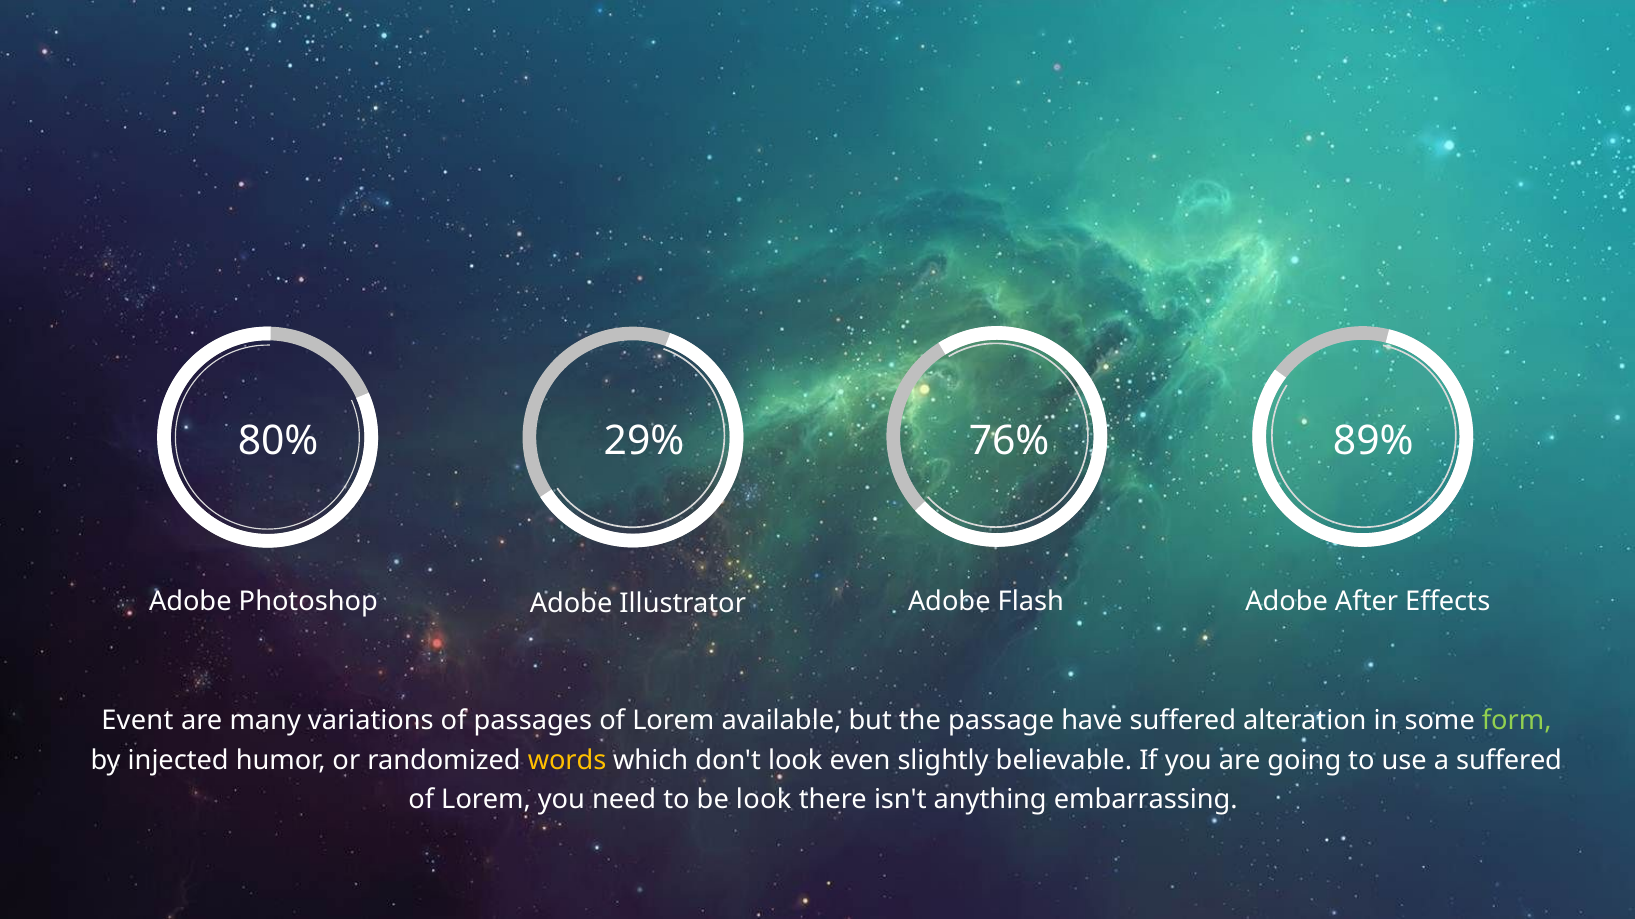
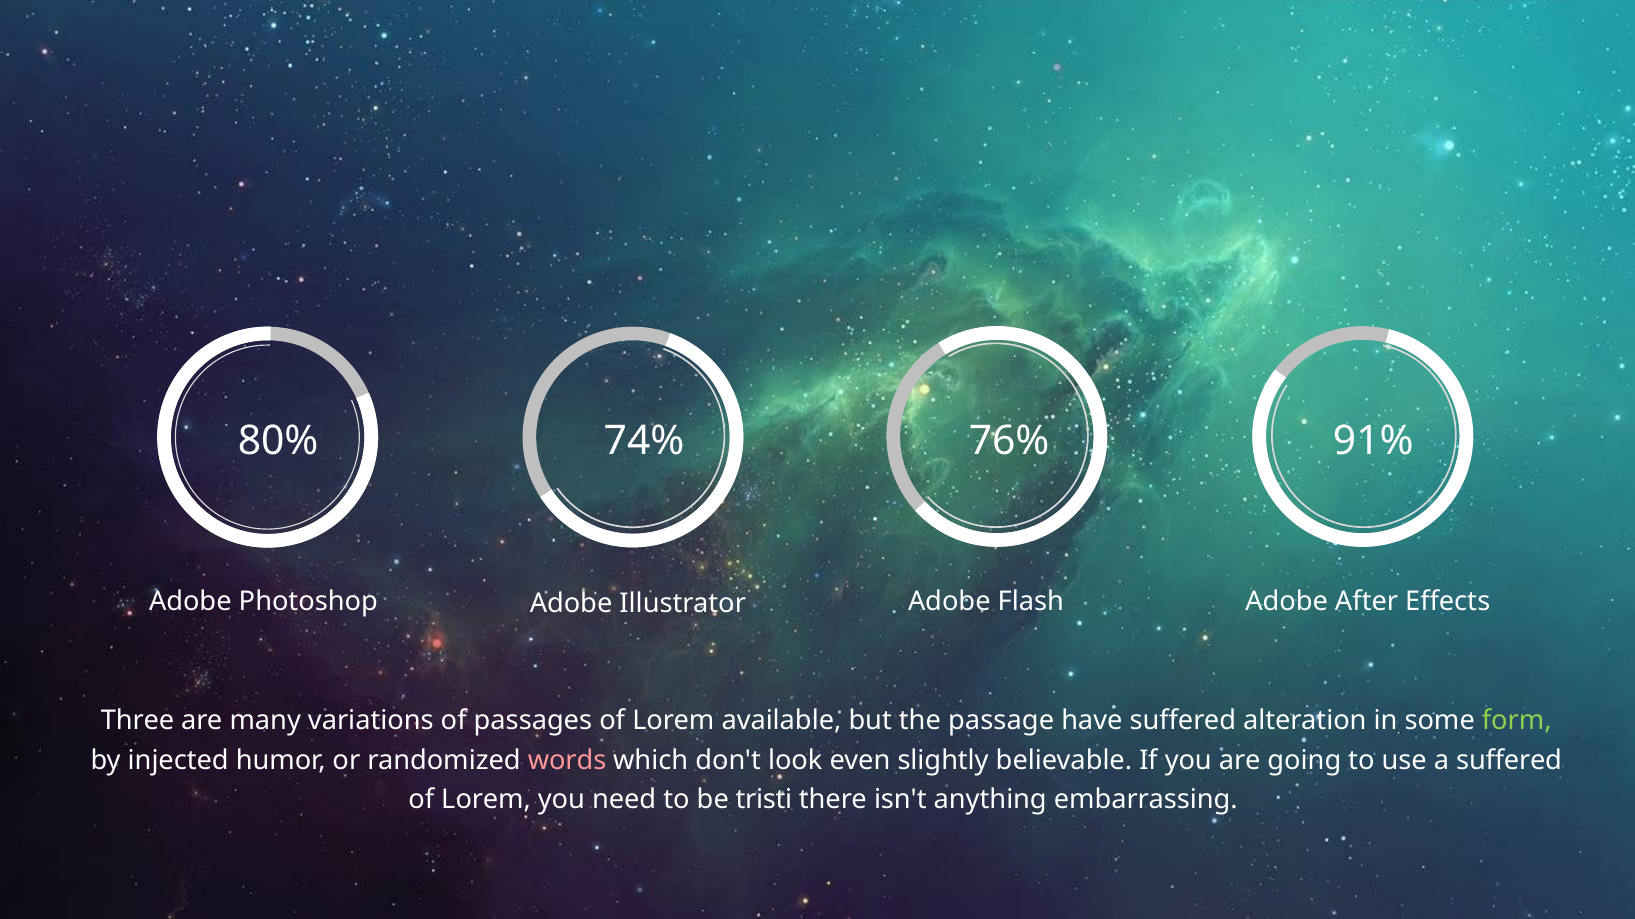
29%: 29% -> 74%
89%: 89% -> 91%
Event: Event -> Three
words colour: yellow -> pink
be look: look -> tristi
